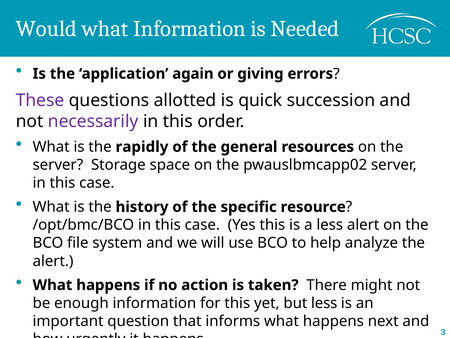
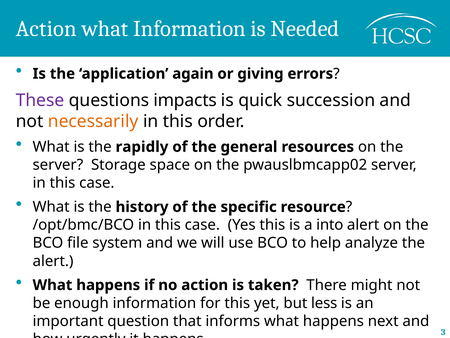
Would at (46, 29): Would -> Action
allotted: allotted -> impacts
necessarily colour: purple -> orange
a less: less -> into
